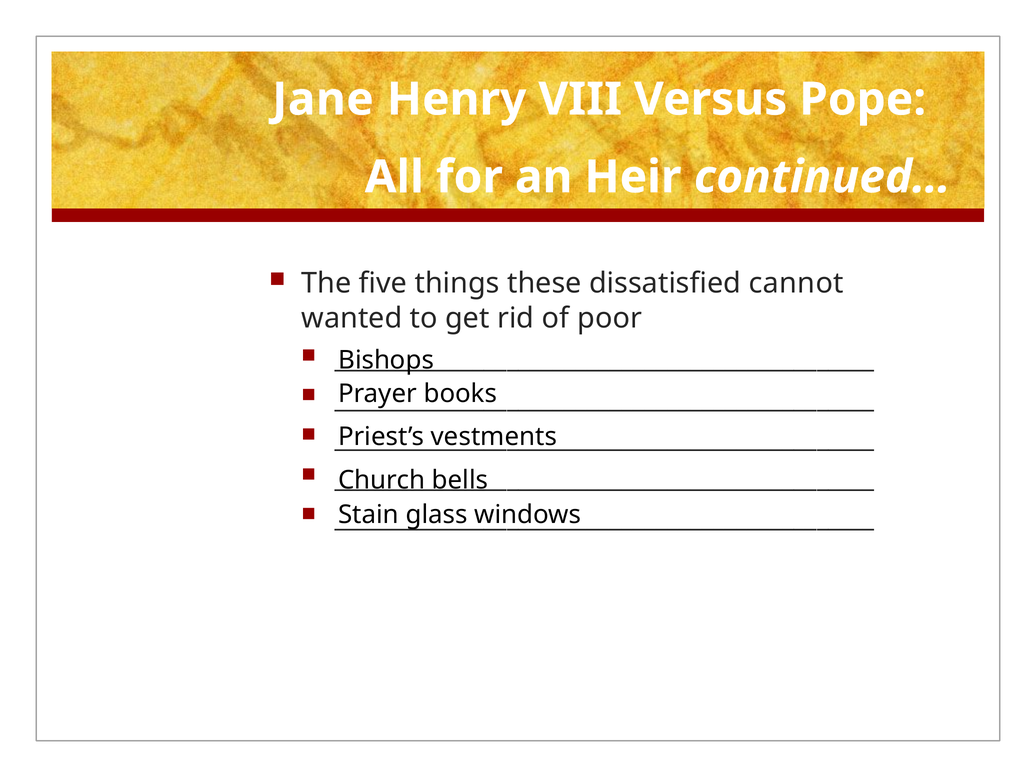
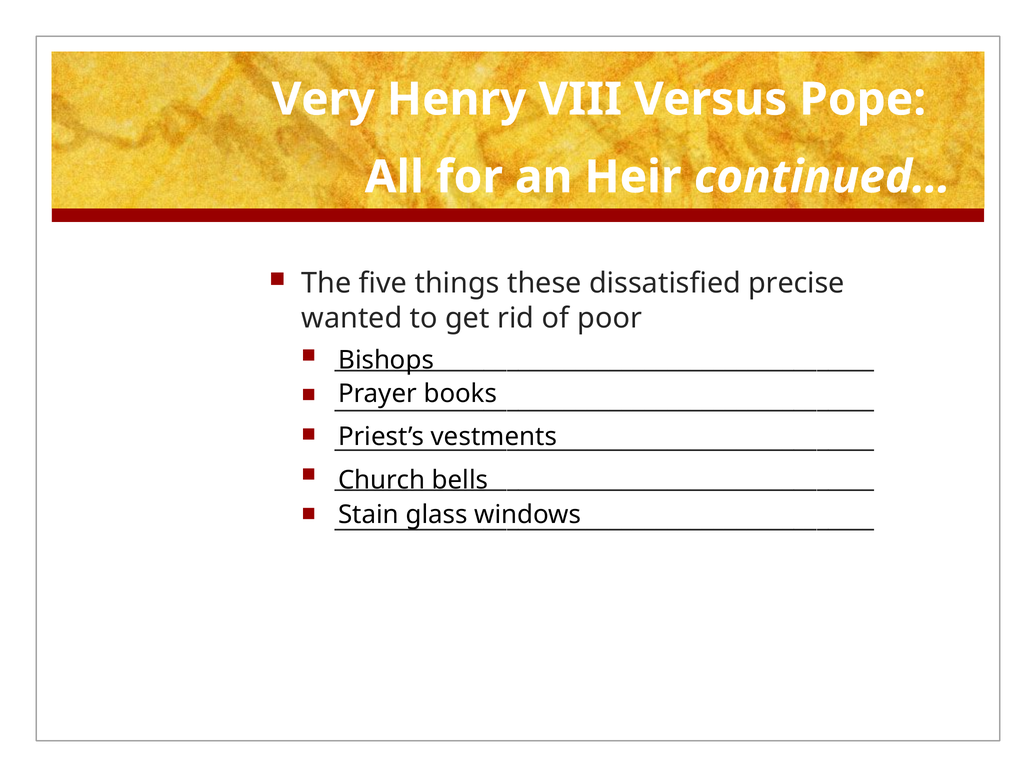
Jane: Jane -> Very
cannot: cannot -> precise
